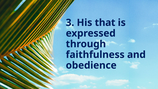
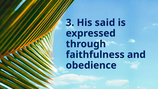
that: that -> said
